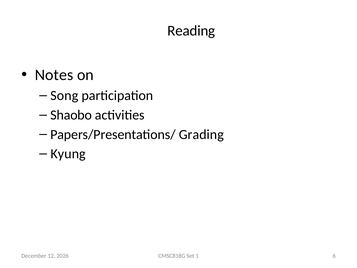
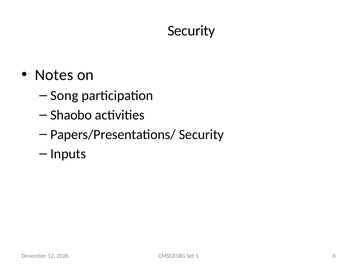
Reading at (191, 31): Reading -> Security
Papers/Presentations/ Grading: Grading -> Security
Kyung: Kyung -> Inputs
